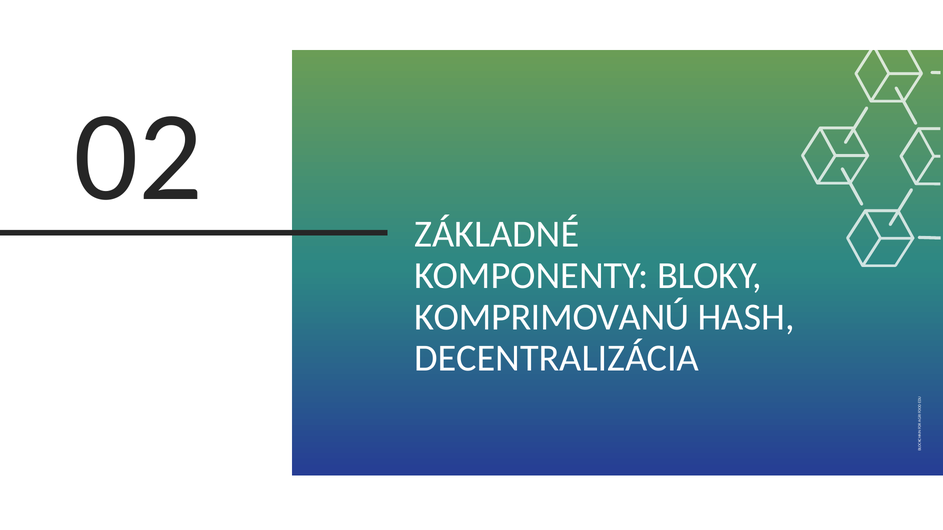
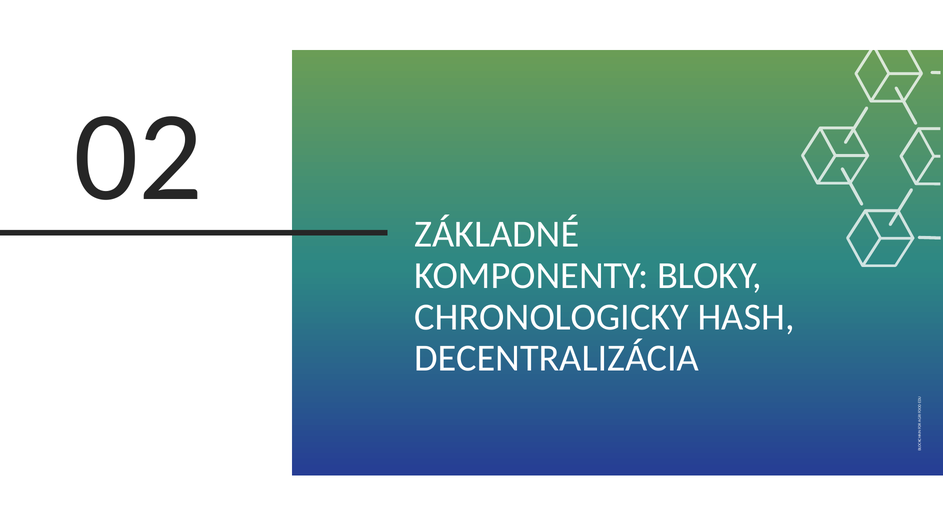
KOMPRIMOVANÚ: KOMPRIMOVANÚ -> CHRONOLOGICKY
